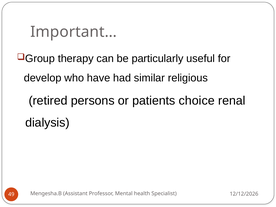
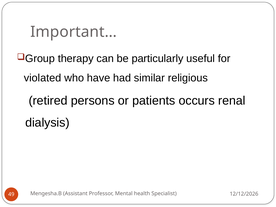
develop: develop -> violated
choice: choice -> occurs
